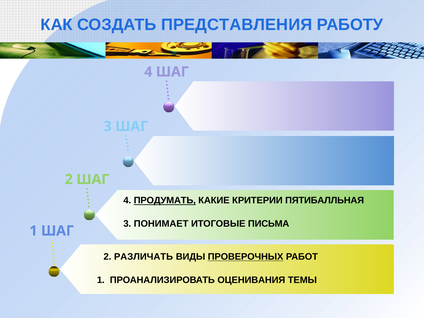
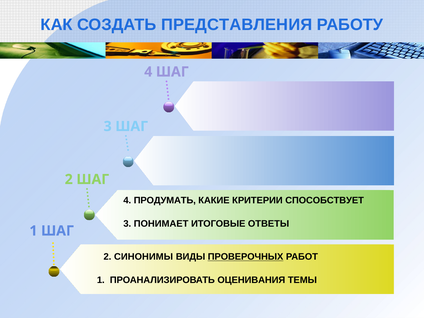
ПРОДУМАТЬ underline: present -> none
ПЯТИБАЛЛЬНАЯ: ПЯТИБАЛЛЬНАЯ -> СПОСОБСТВУЕТ
ПИСЬМА: ПИСЬМА -> ОТВЕТЫ
РАЗЛИЧАТЬ: РАЗЛИЧАТЬ -> СИНОНИМЫ
